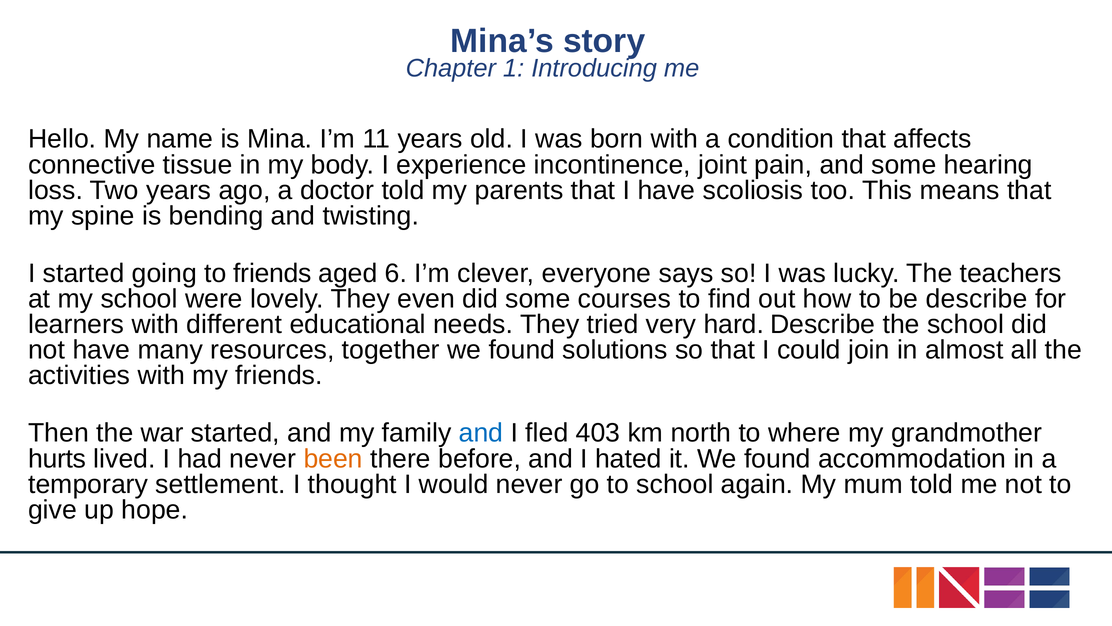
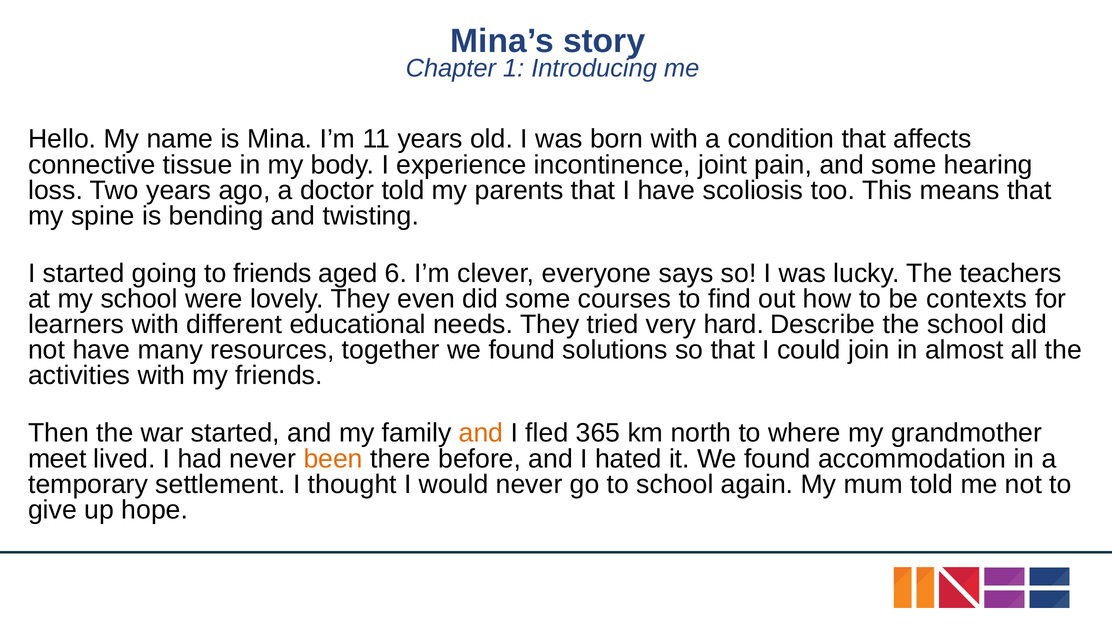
be describe: describe -> contexts
and at (481, 433) colour: blue -> orange
403: 403 -> 365
hurts: hurts -> meet
